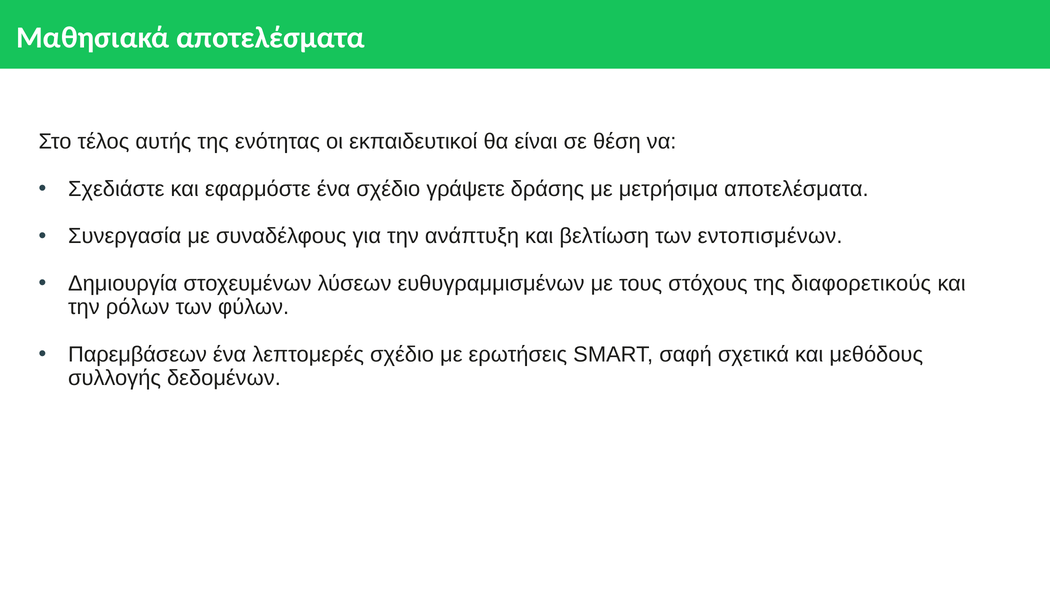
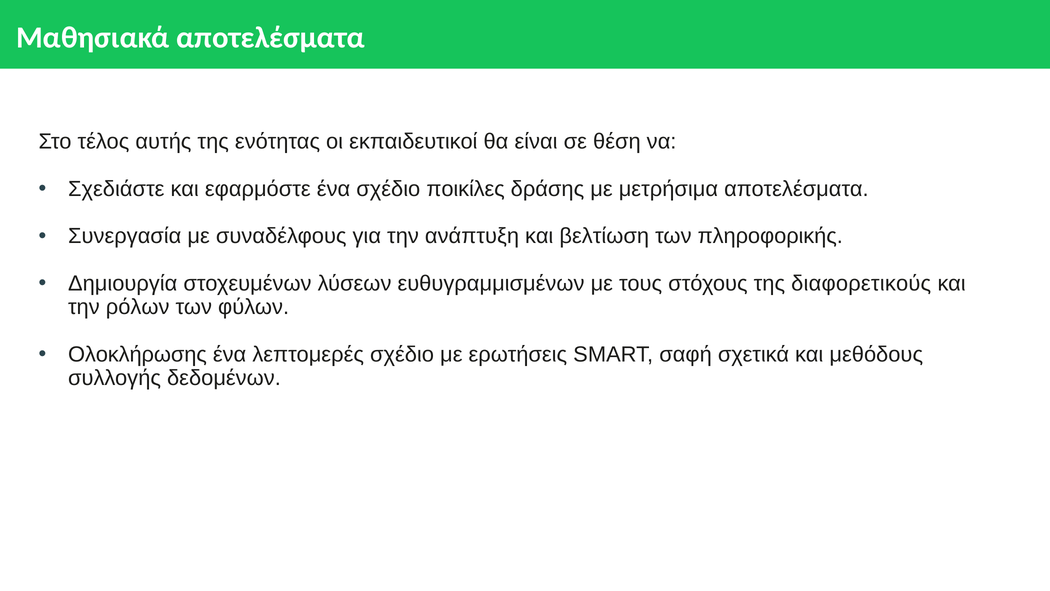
γράψετε: γράψετε -> ποικίλες
εντοπισμένων: εντοπισμένων -> πληροφορικής
Παρεμβάσεων: Παρεμβάσεων -> Ολοκλήρωσης
